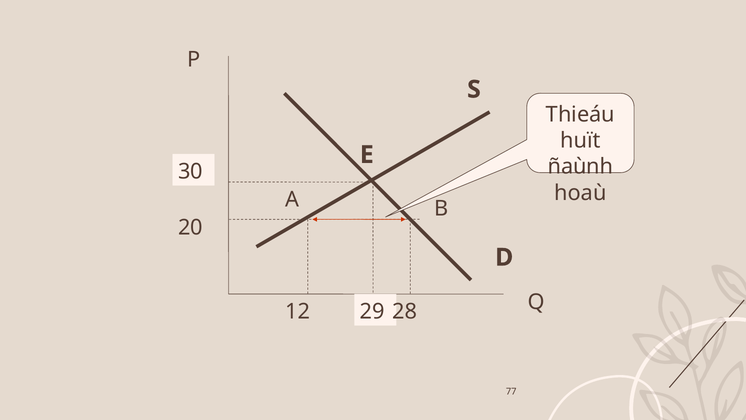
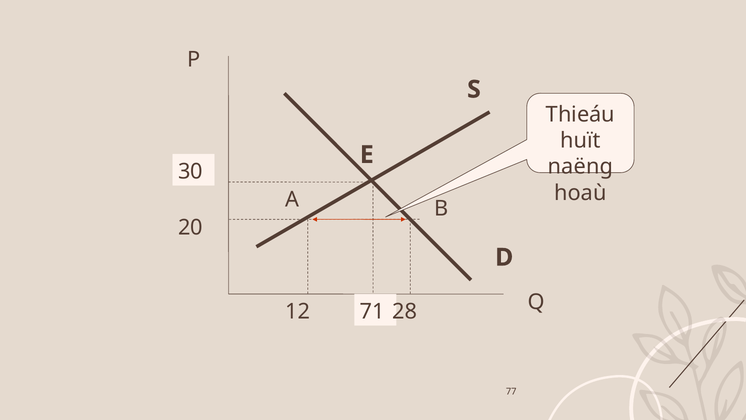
ñaùnh: ñaùnh -> naëng
29: 29 -> 71
